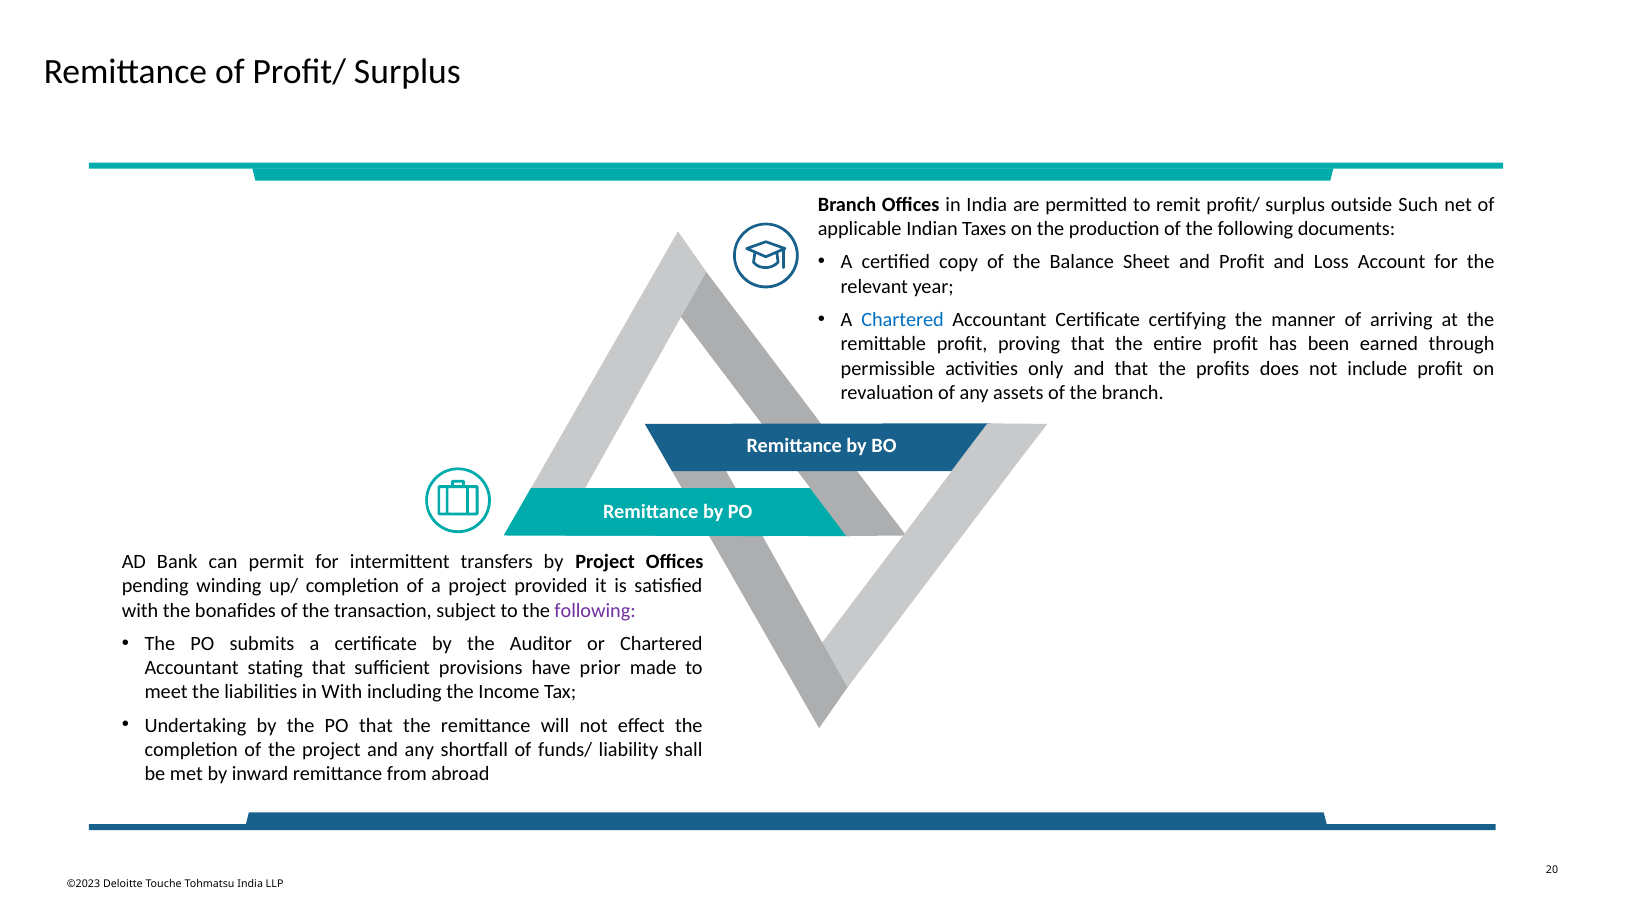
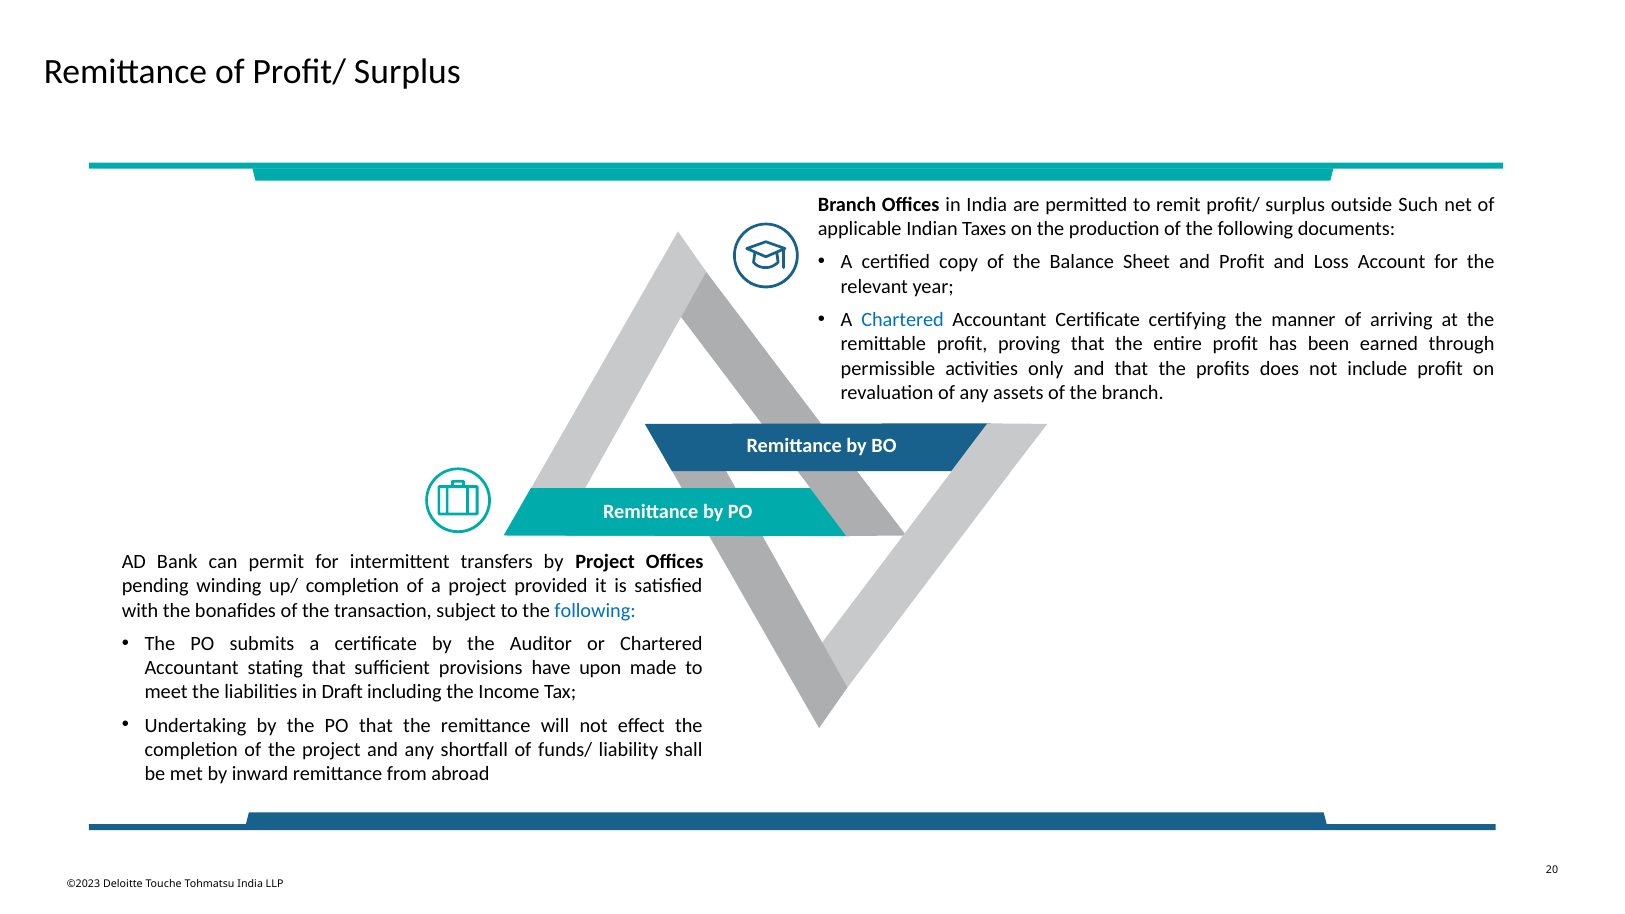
following at (595, 610) colour: purple -> blue
prior: prior -> upon
in With: With -> Draft
